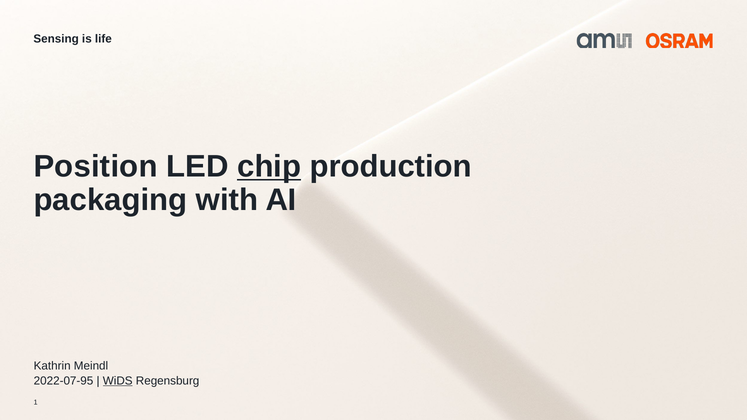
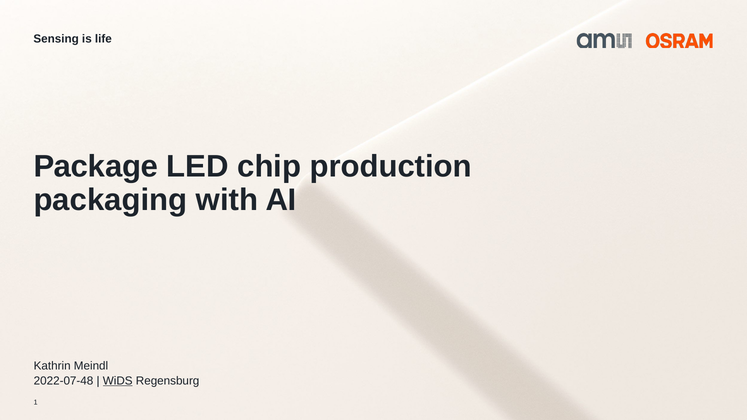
Position: Position -> Package
chip underline: present -> none
2022-07-95: 2022-07-95 -> 2022-07-48
